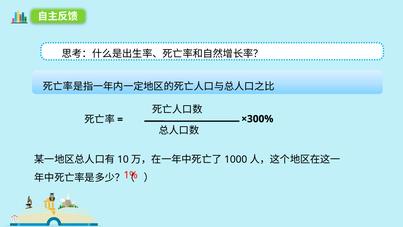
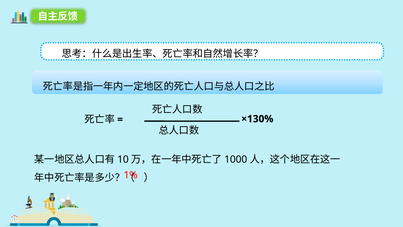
×300%: ×300% -> ×130%
